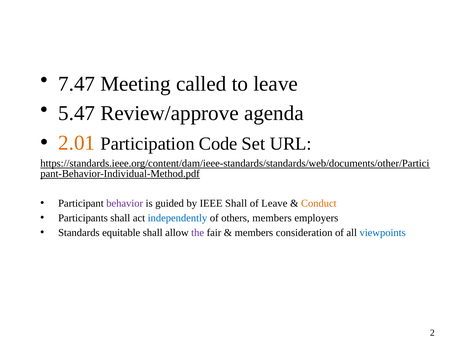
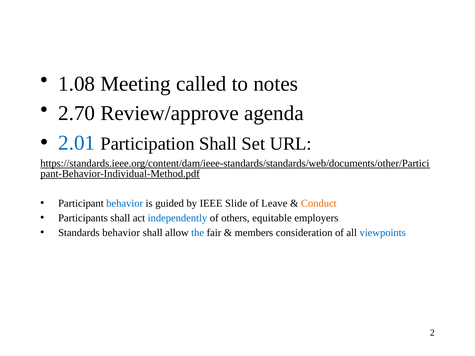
7.47: 7.47 -> 1.08
to leave: leave -> notes
5.47: 5.47 -> 2.70
2.01 colour: orange -> blue
Participation Code: Code -> Shall
behavior at (125, 203) colour: purple -> blue
IEEE Shall: Shall -> Slide
others members: members -> equitable
Standards equitable: equitable -> behavior
the colour: purple -> blue
